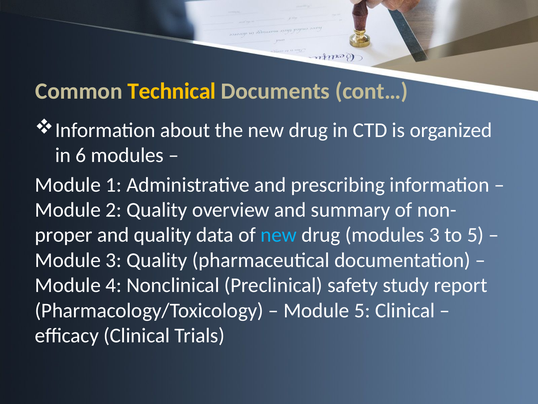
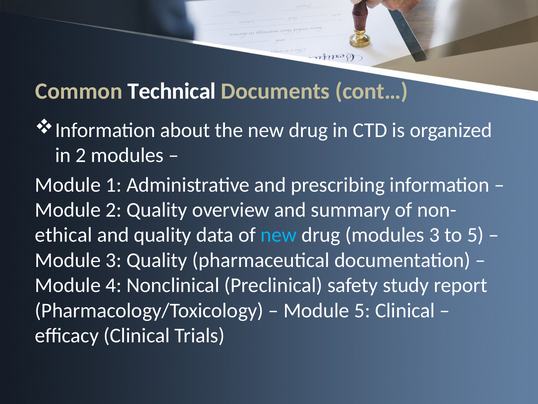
Technical colour: yellow -> white
in 6: 6 -> 2
proper: proper -> ethical
